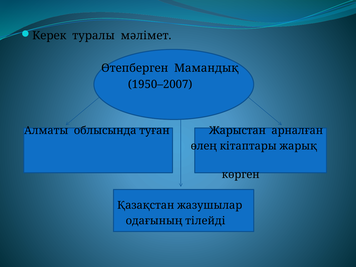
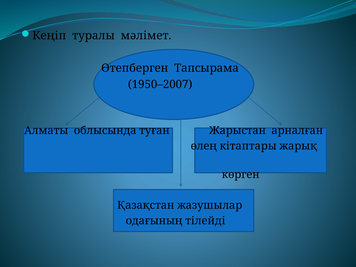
Керек: Керек -> Кеңіп
Мамандық: Мамандық -> Тапсырама
